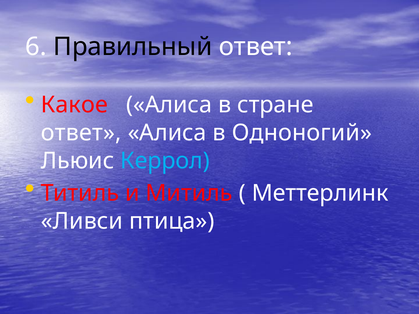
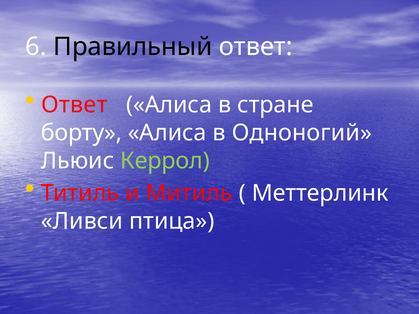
Какое at (74, 105): Какое -> Ответ
ответ at (81, 133): ответ -> борту
Керрол colour: light blue -> light green
